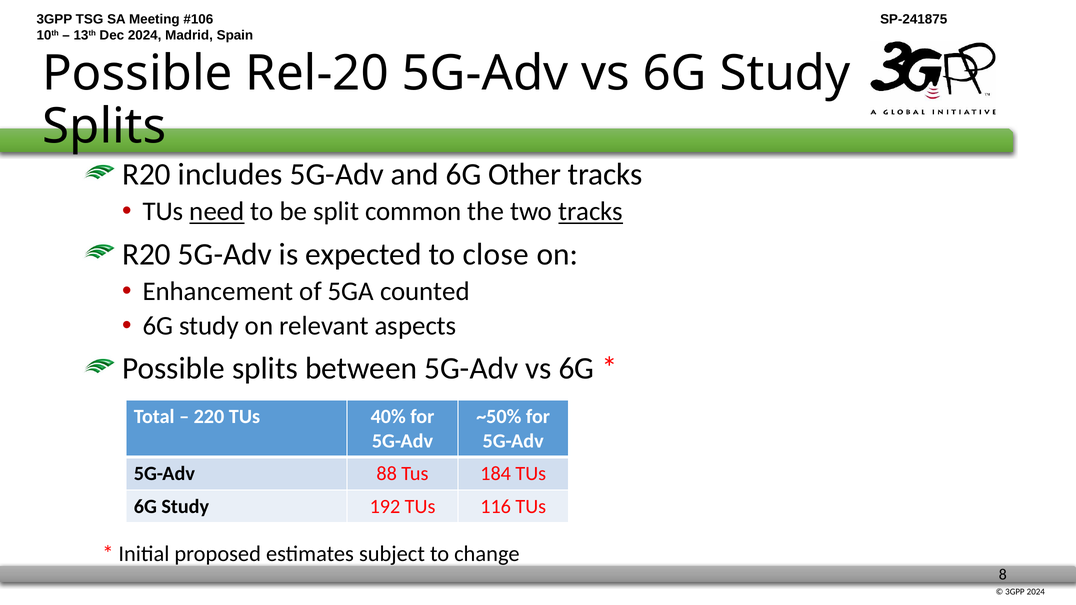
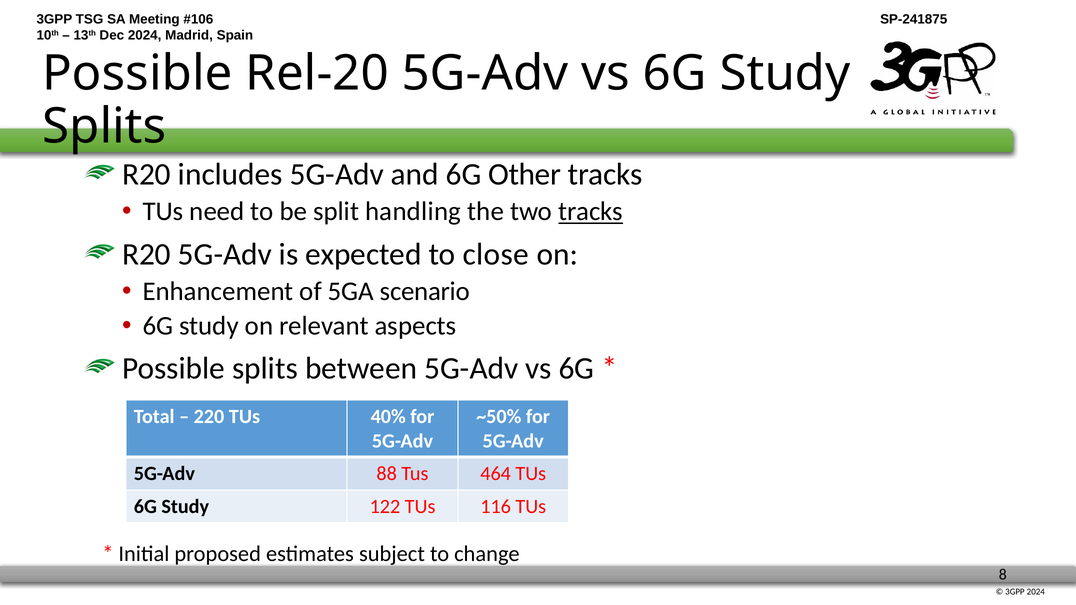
need underline: present -> none
common: common -> handling
counted: counted -> scenario
184: 184 -> 464
192: 192 -> 122
